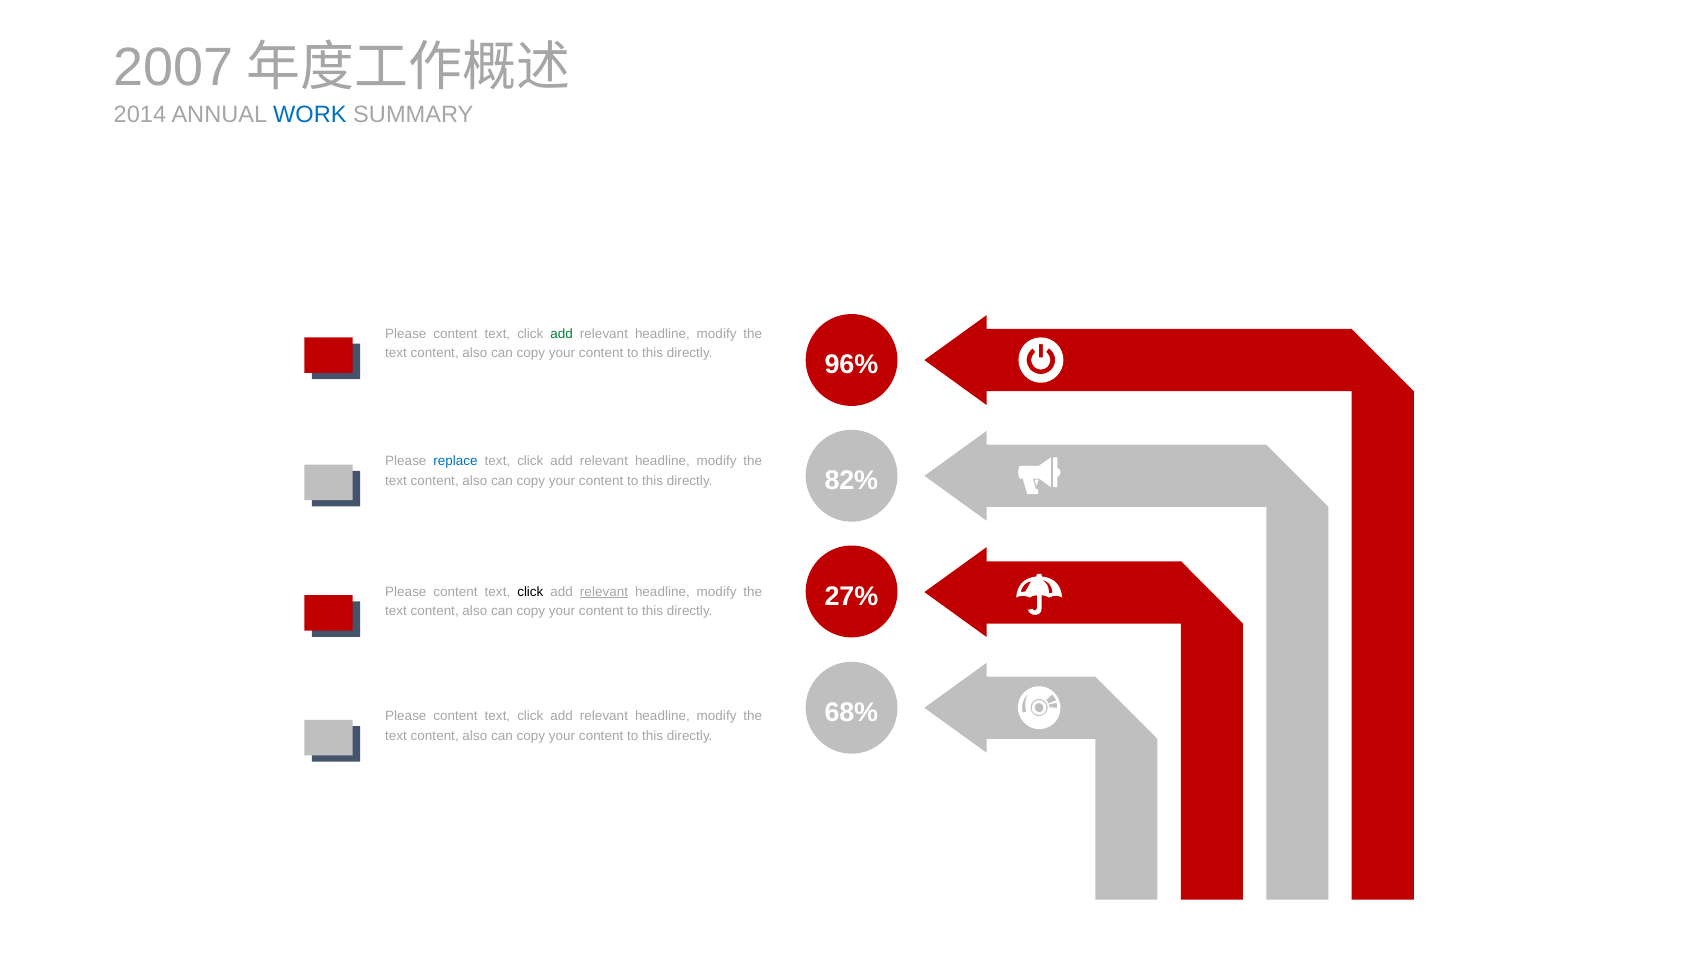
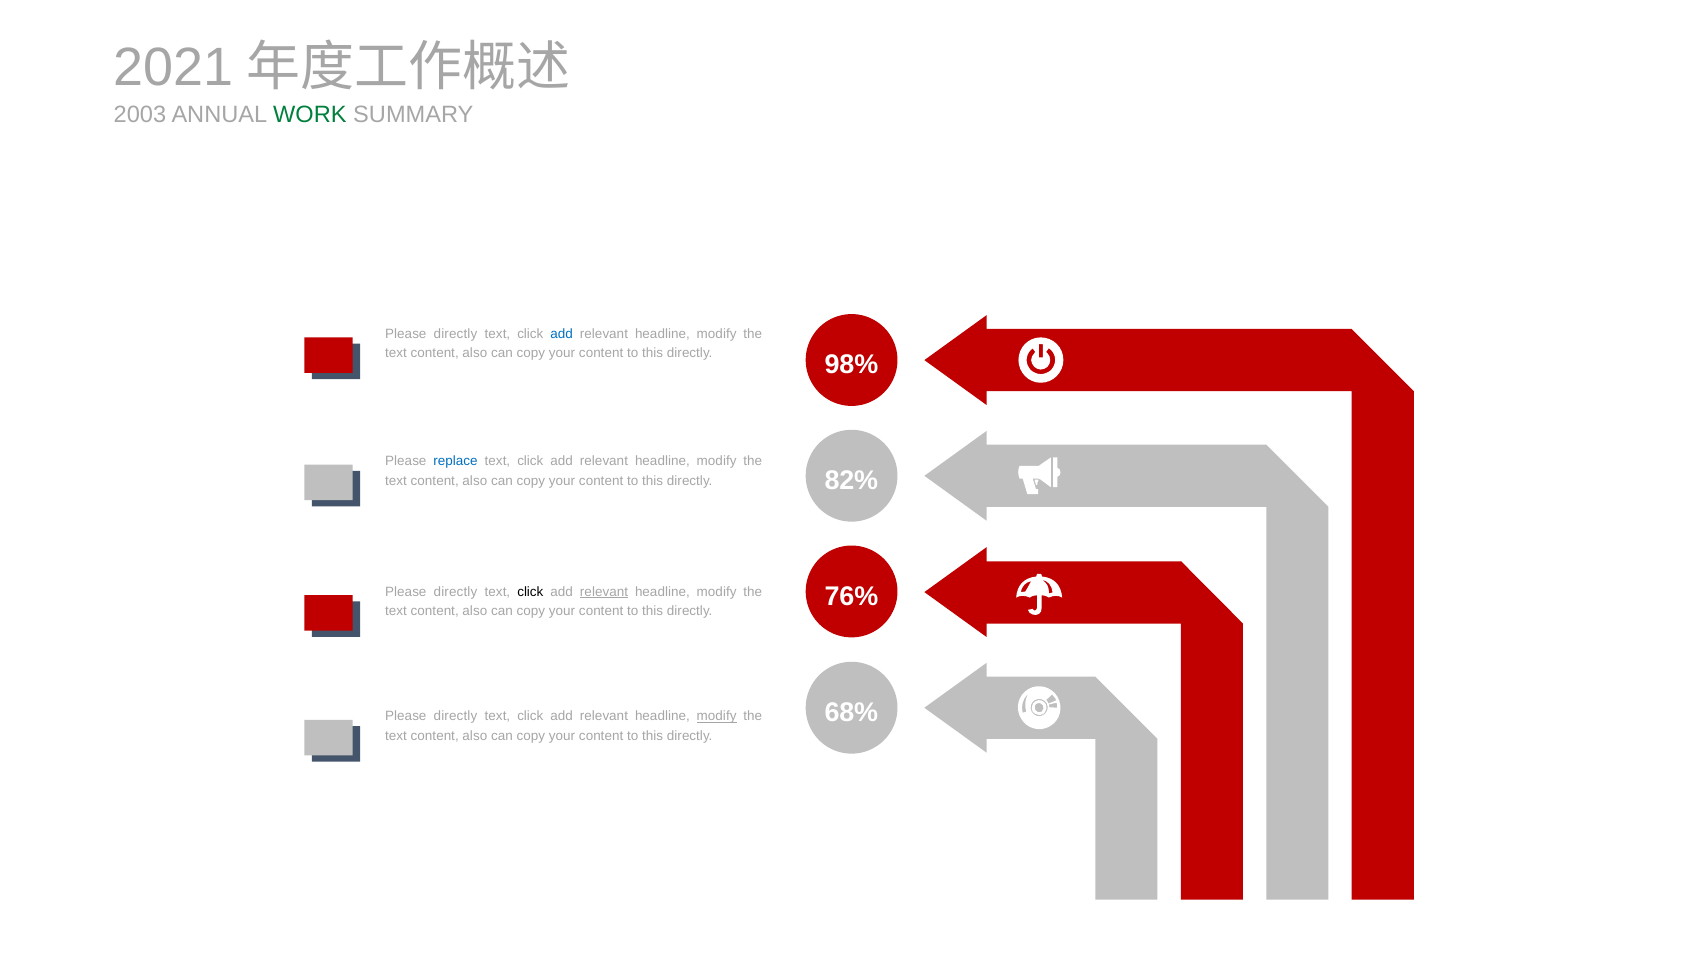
2007: 2007 -> 2021
2014: 2014 -> 2003
WORK colour: blue -> green
content at (456, 334): content -> directly
add at (562, 334) colour: green -> blue
96%: 96% -> 98%
27%: 27% -> 76%
content at (456, 591): content -> directly
content at (456, 716): content -> directly
modify at (717, 716) underline: none -> present
